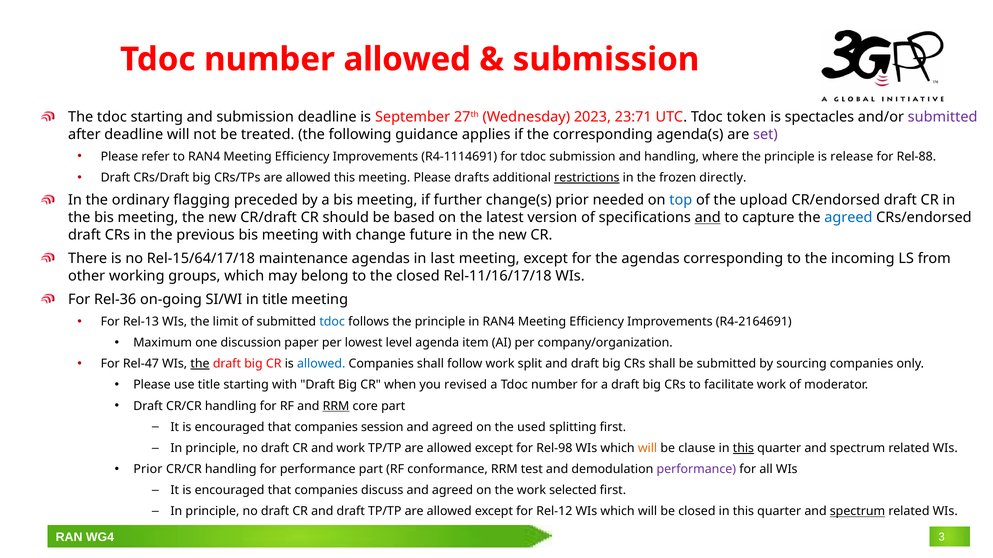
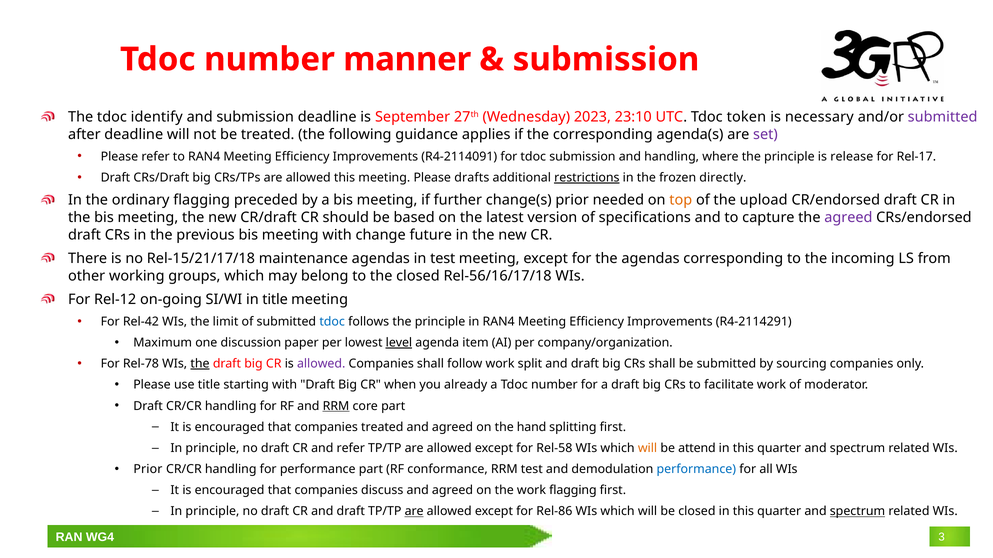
number allowed: allowed -> manner
tdoc starting: starting -> identify
23:71: 23:71 -> 23:10
spectacles: spectacles -> necessary
R4-1114691: R4-1114691 -> R4-2114091
Rel-88: Rel-88 -> Rel-17
top colour: blue -> orange
and at (708, 218) underline: present -> none
agreed at (848, 218) colour: blue -> purple
Rel-15/64/17/18: Rel-15/64/17/18 -> Rel-15/21/17/18
in last: last -> test
Rel-11/16/17/18: Rel-11/16/17/18 -> Rel-56/16/17/18
Rel-36: Rel-36 -> Rel-12
Rel-13: Rel-13 -> Rel-42
R4-2164691: R4-2164691 -> R4-2114291
level underline: none -> present
Rel-47: Rel-47 -> Rel-78
allowed at (321, 364) colour: blue -> purple
revised: revised -> already
companies session: session -> treated
used: used -> hand
and work: work -> refer
Rel-98: Rel-98 -> Rel-58
clause: clause -> attend
this at (743, 449) underline: present -> none
performance at (696, 470) colour: purple -> blue
work selected: selected -> flagging
are at (414, 512) underline: none -> present
Rel-12: Rel-12 -> Rel-86
